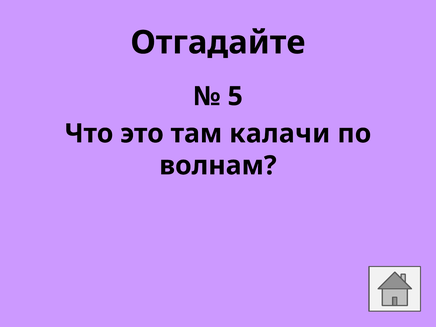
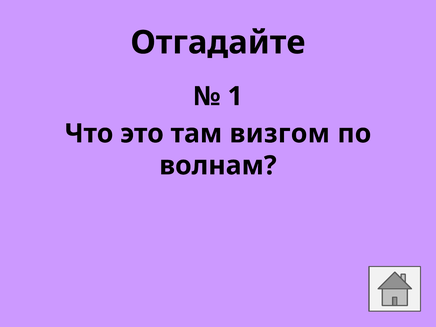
5: 5 -> 1
калачи: калачи -> визгом
